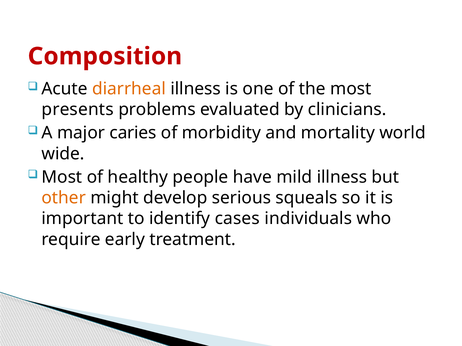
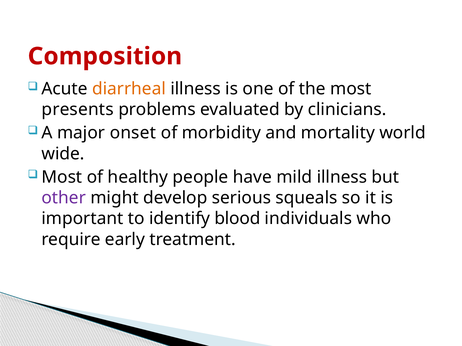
caries: caries -> onset
other colour: orange -> purple
cases: cases -> blood
